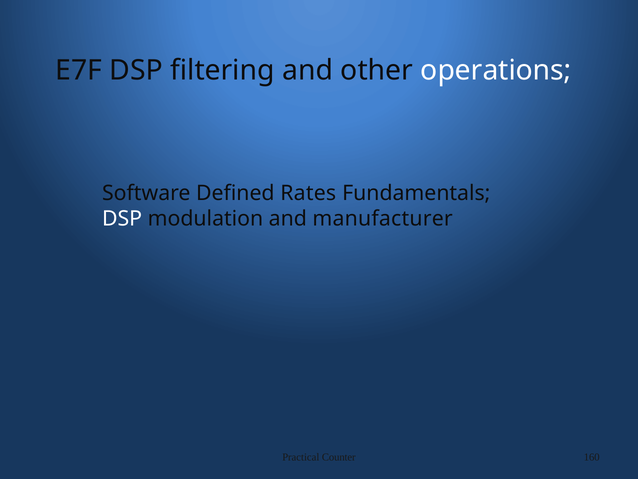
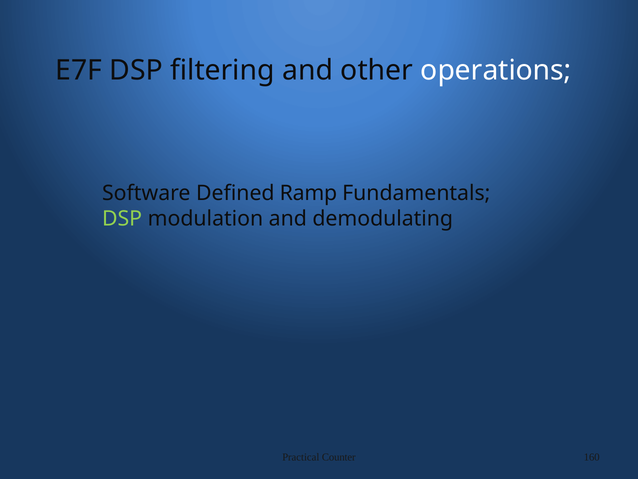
Rates: Rates -> Ramp
DSP at (122, 218) colour: white -> light green
manufacturer: manufacturer -> demodulating
